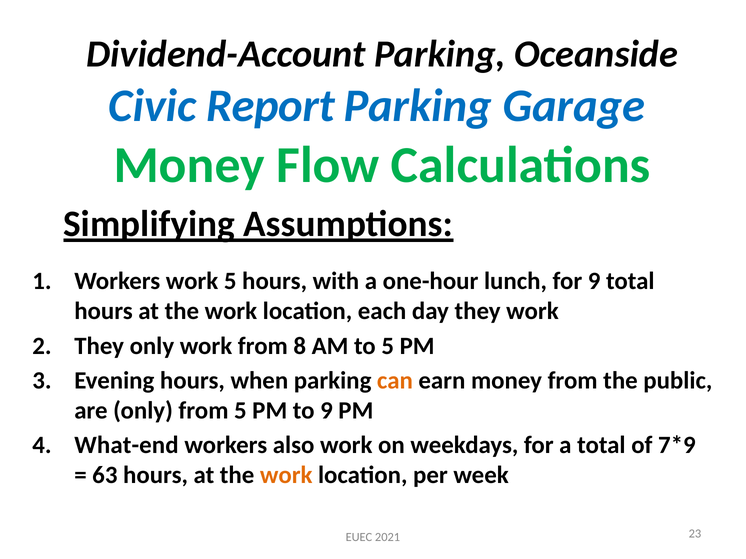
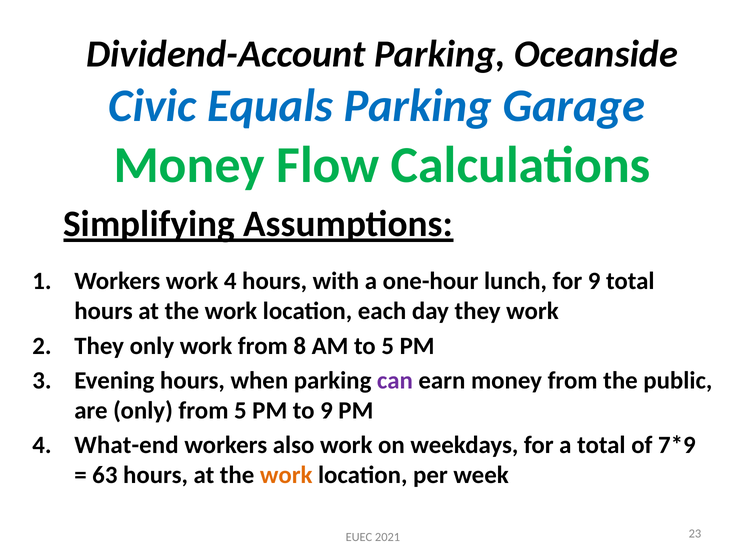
Report: Report -> Equals
work 5: 5 -> 4
can colour: orange -> purple
